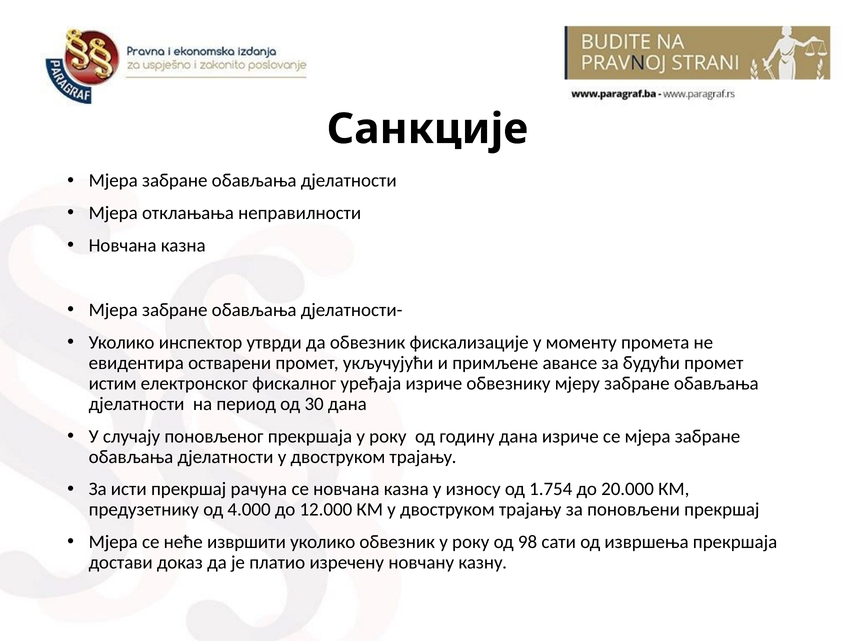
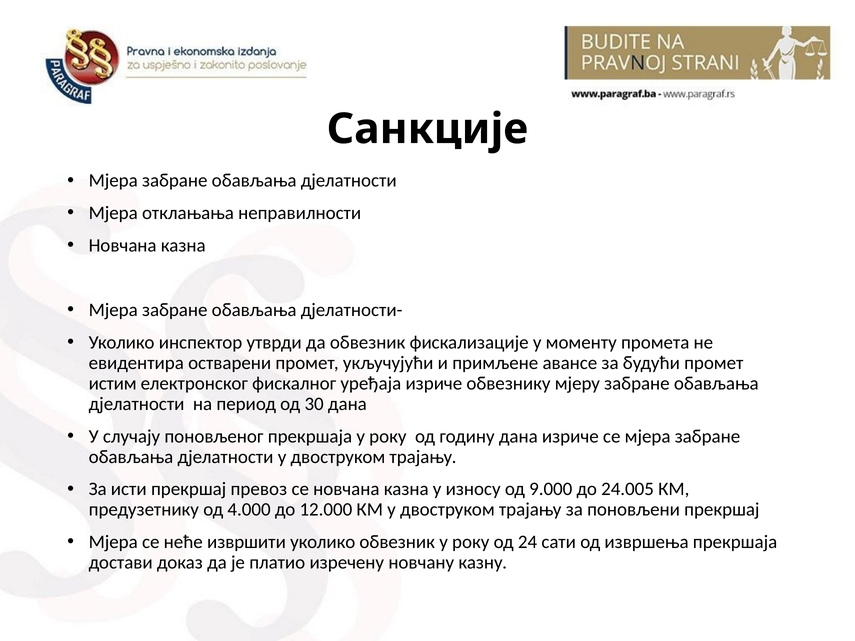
рачуна: рачуна -> превоз
1.754: 1.754 -> 9.000
20.000: 20.000 -> 24.005
98: 98 -> 24
